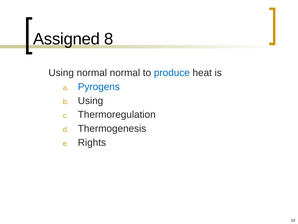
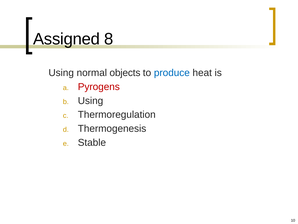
normal normal: normal -> objects
Pyrogens colour: blue -> red
Rights: Rights -> Stable
